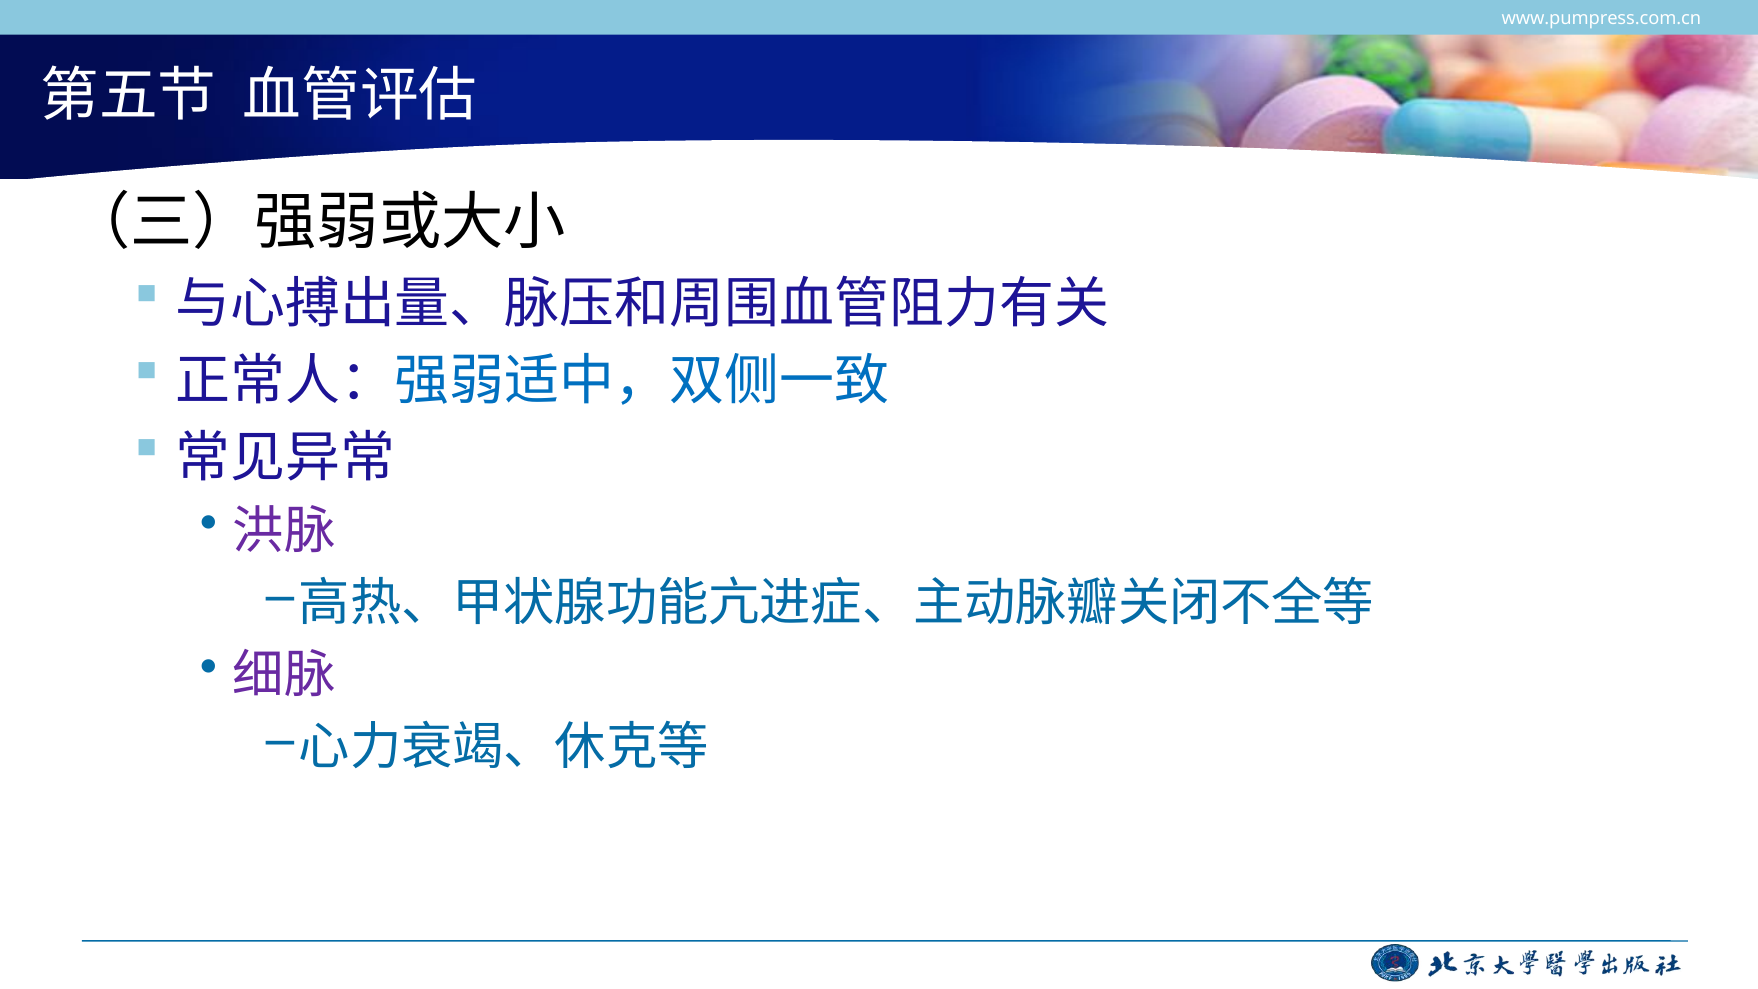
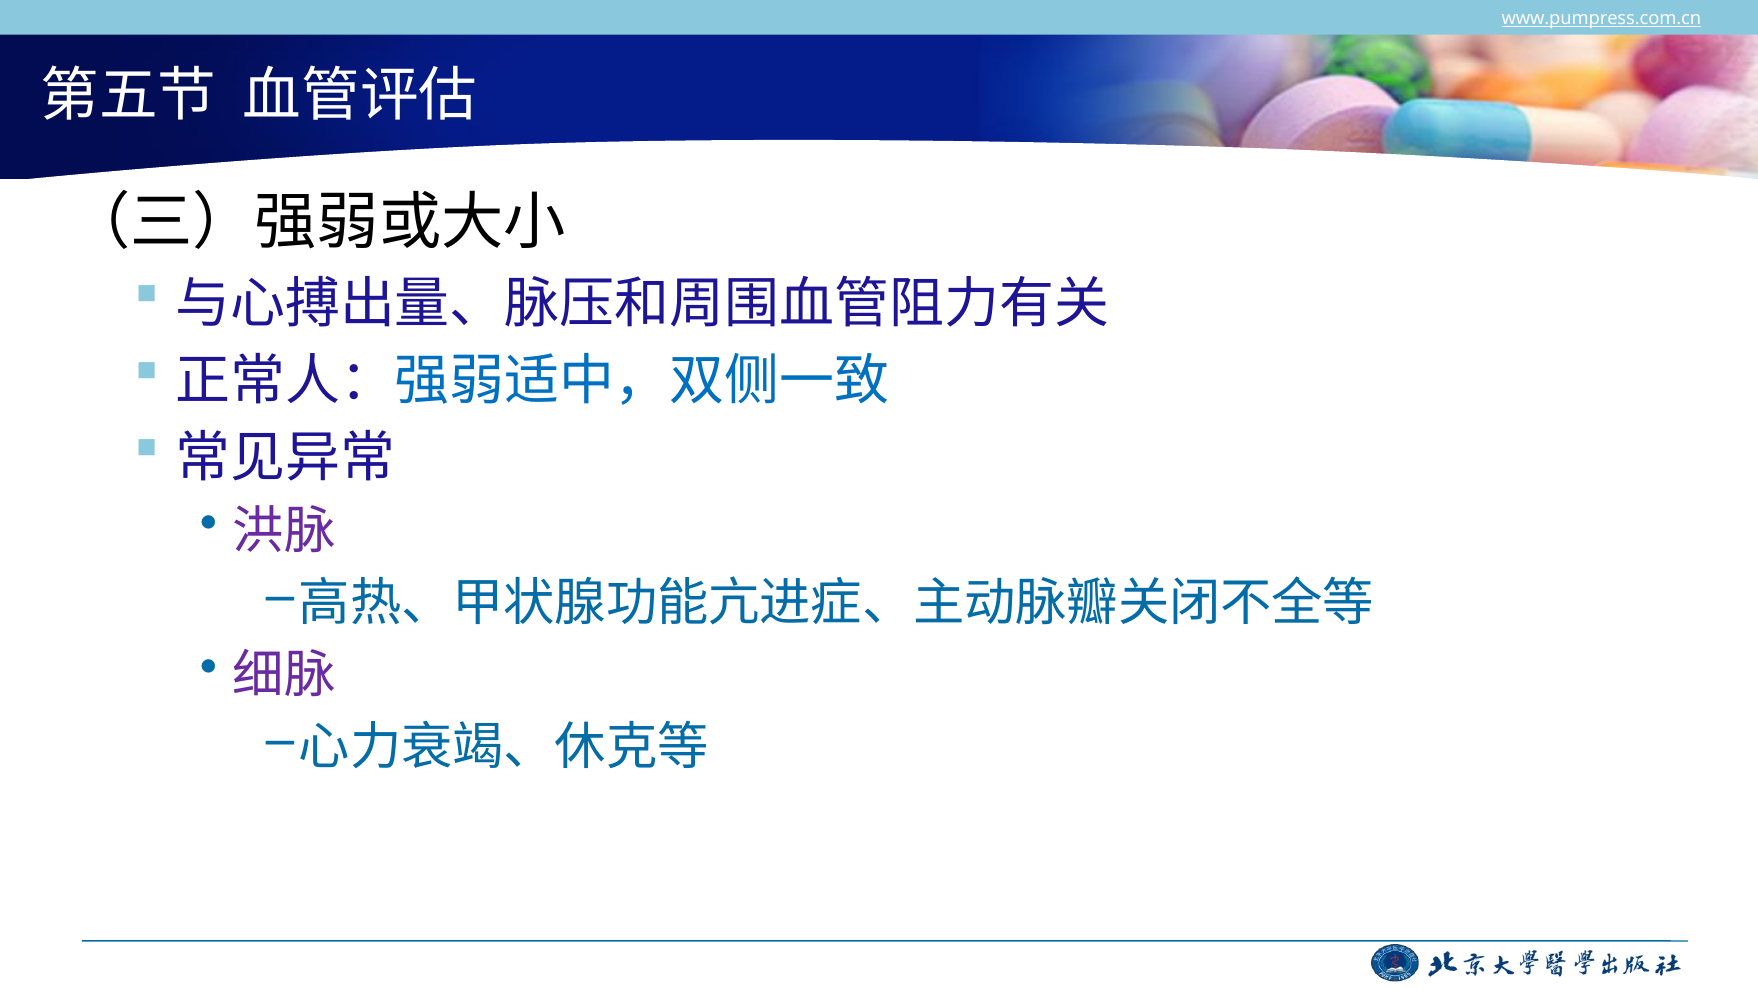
www.pumpress.com.cn underline: none -> present
